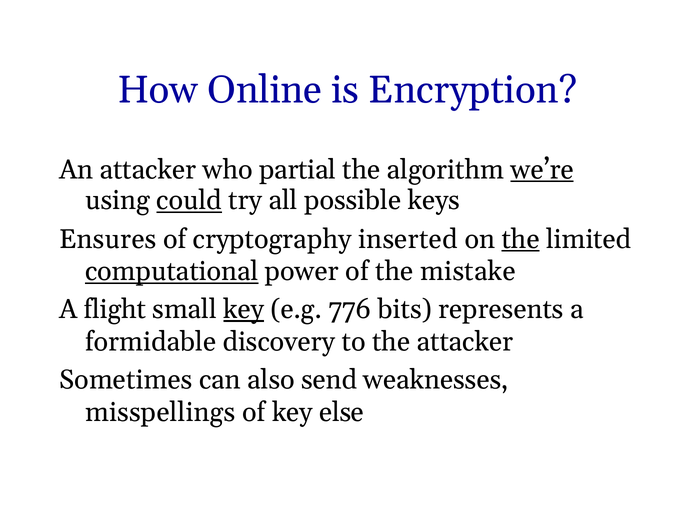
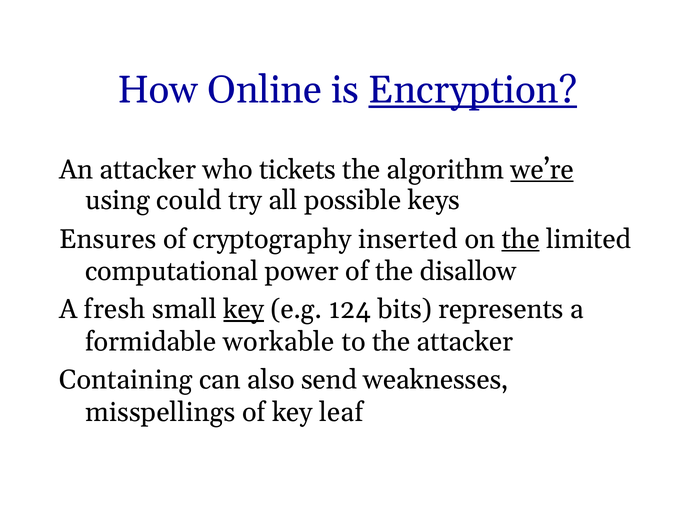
Encryption underline: none -> present
partial: partial -> tickets
could underline: present -> none
computational underline: present -> none
mistake: mistake -> disallow
flight: flight -> fresh
776: 776 -> 124
discovery: discovery -> workable
Sometimes: Sometimes -> Containing
else: else -> leaf
